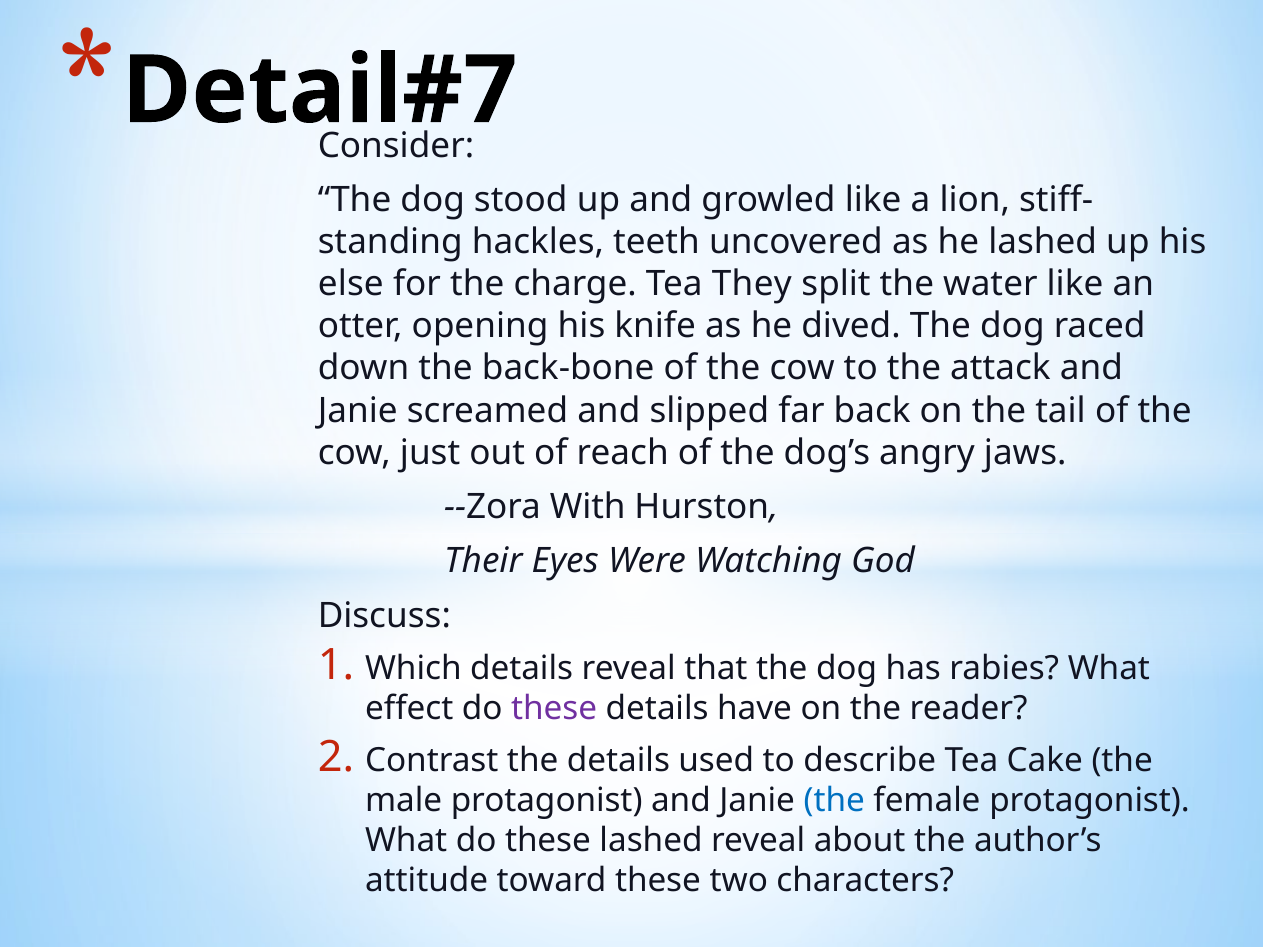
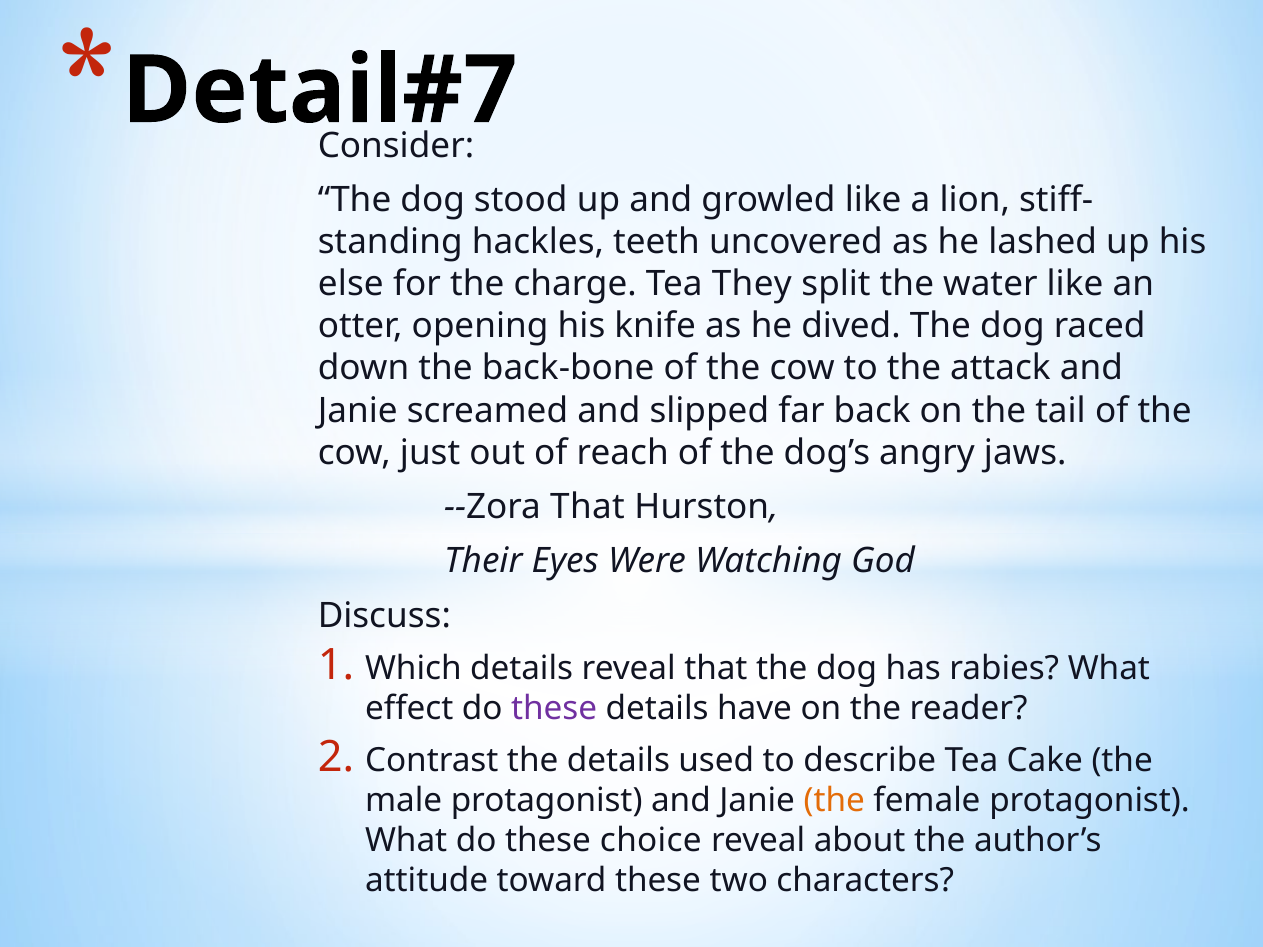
--Zora With: With -> That
the at (834, 801) colour: blue -> orange
these lashed: lashed -> choice
